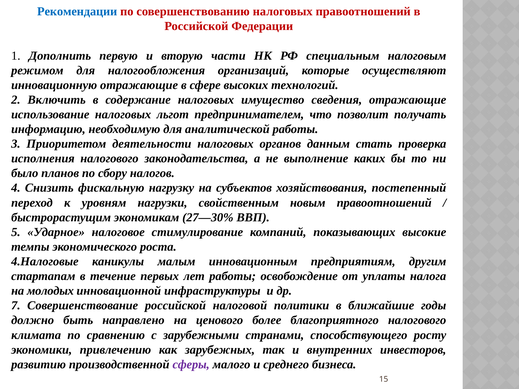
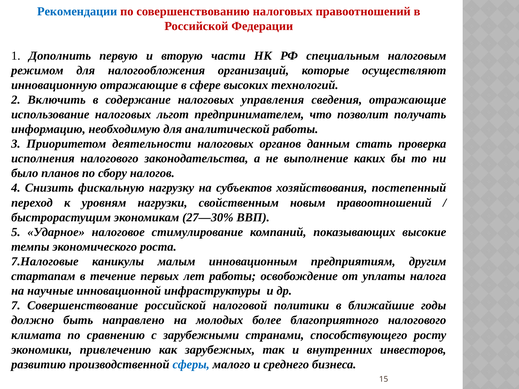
имущество: имущество -> управления
4.Налоговые: 4.Налоговые -> 7.Налоговые
молодых: молодых -> научные
ценового: ценового -> молодых
сферы colour: purple -> blue
